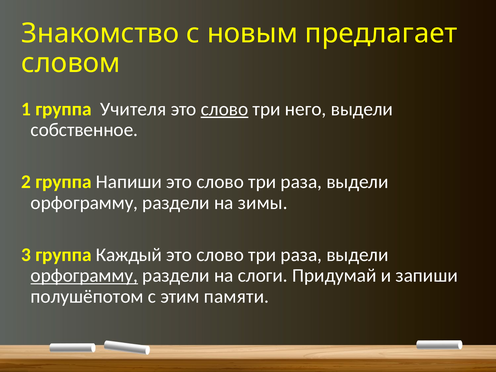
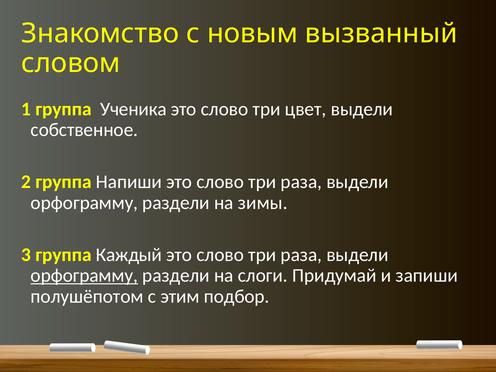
предлагает: предлагает -> вызванный
Учителя: Учителя -> Ученика
слово at (225, 109) underline: present -> none
него: него -> цвет
памяти: памяти -> подбор
